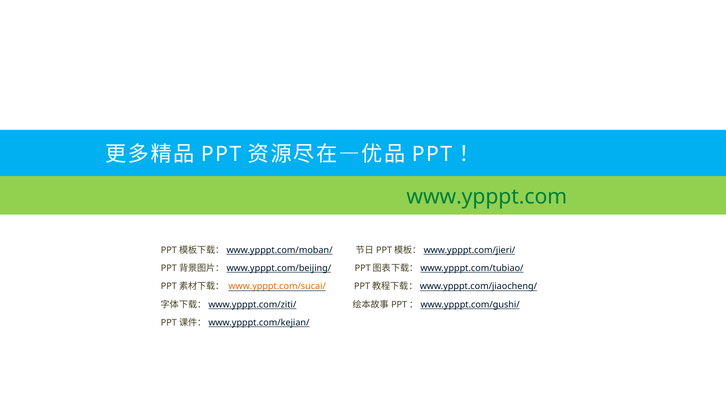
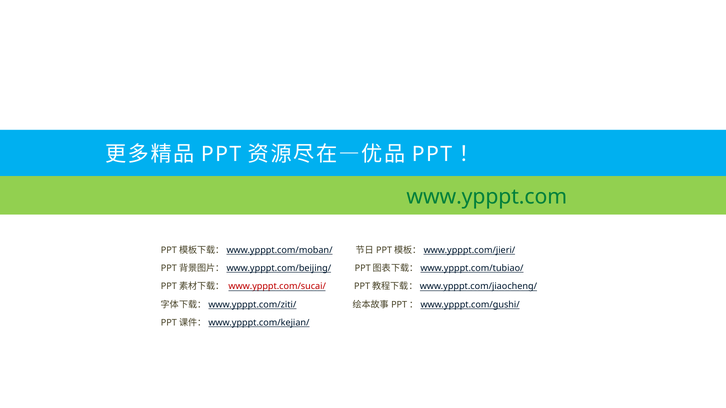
www.ypppt.com/sucai/ colour: orange -> red
